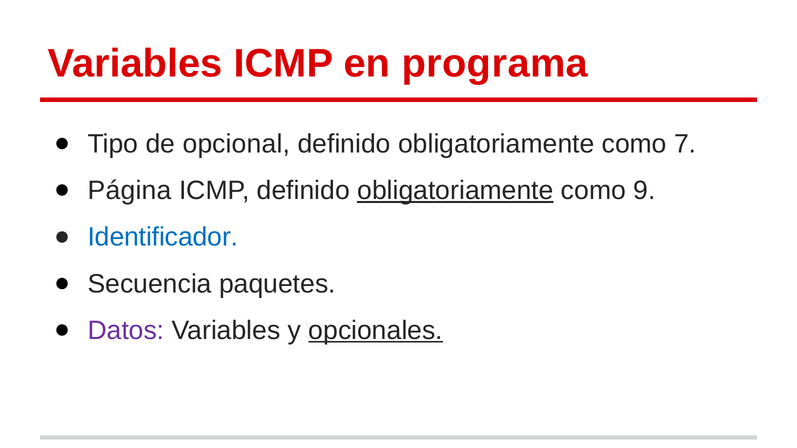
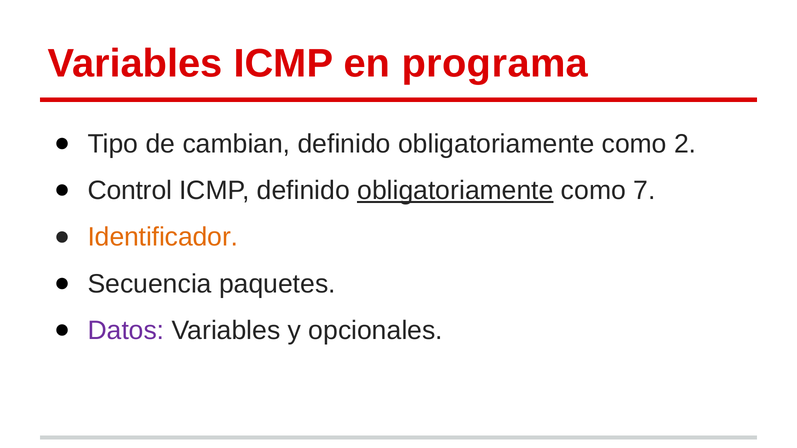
opcional: opcional -> cambian
7: 7 -> 2
Página: Página -> Control
9: 9 -> 7
Identificador colour: blue -> orange
opcionales underline: present -> none
